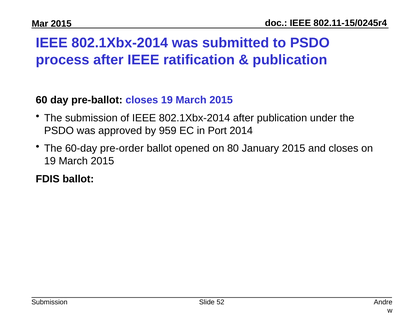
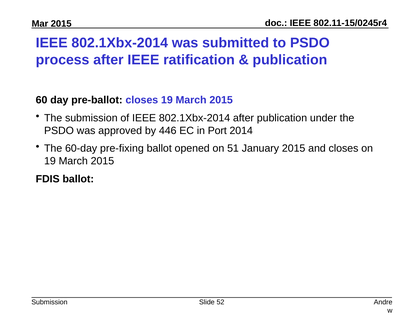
959: 959 -> 446
pre-order: pre-order -> pre-fixing
80: 80 -> 51
